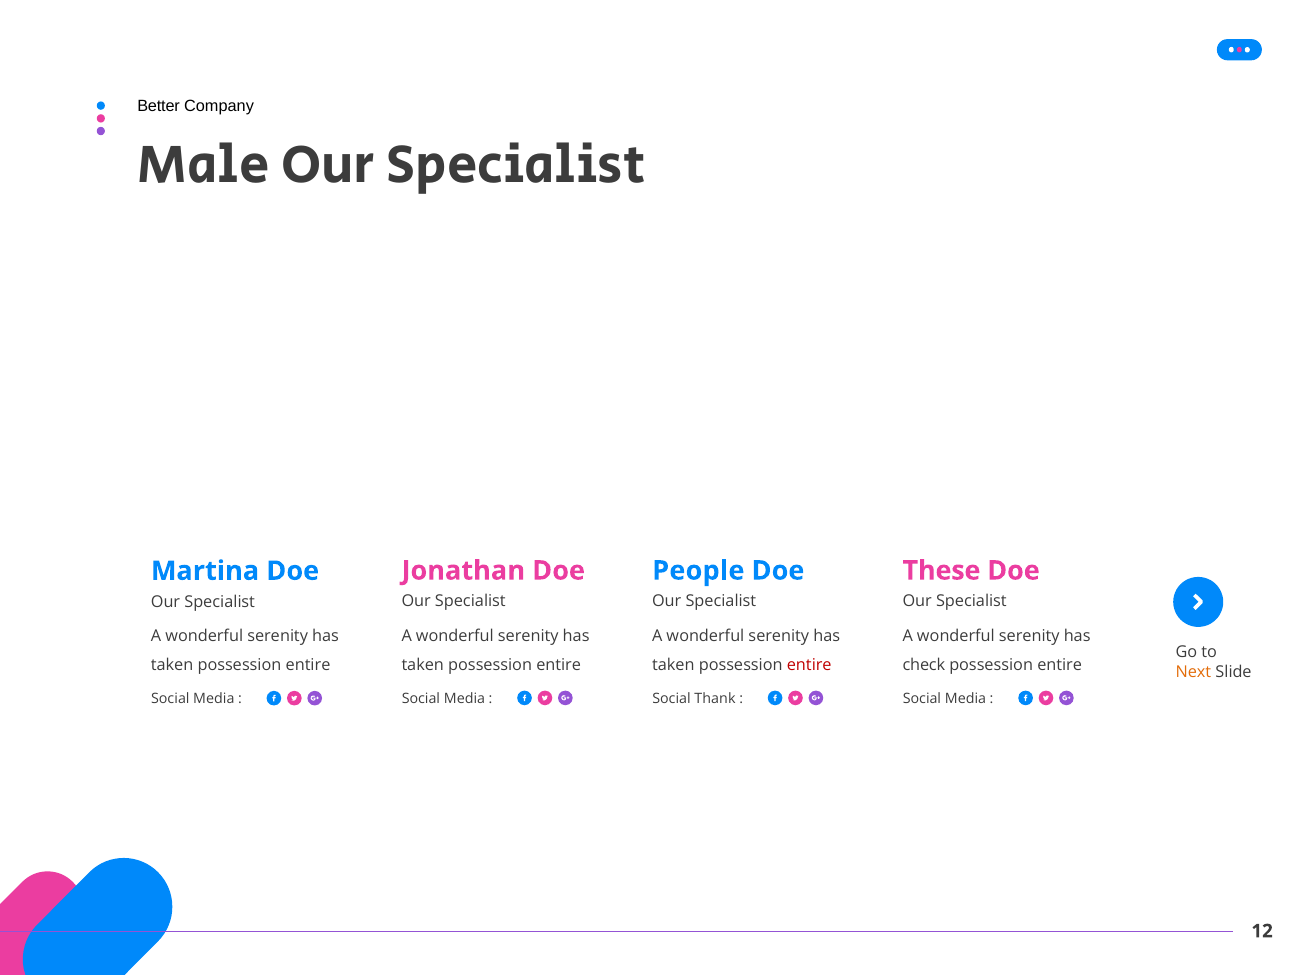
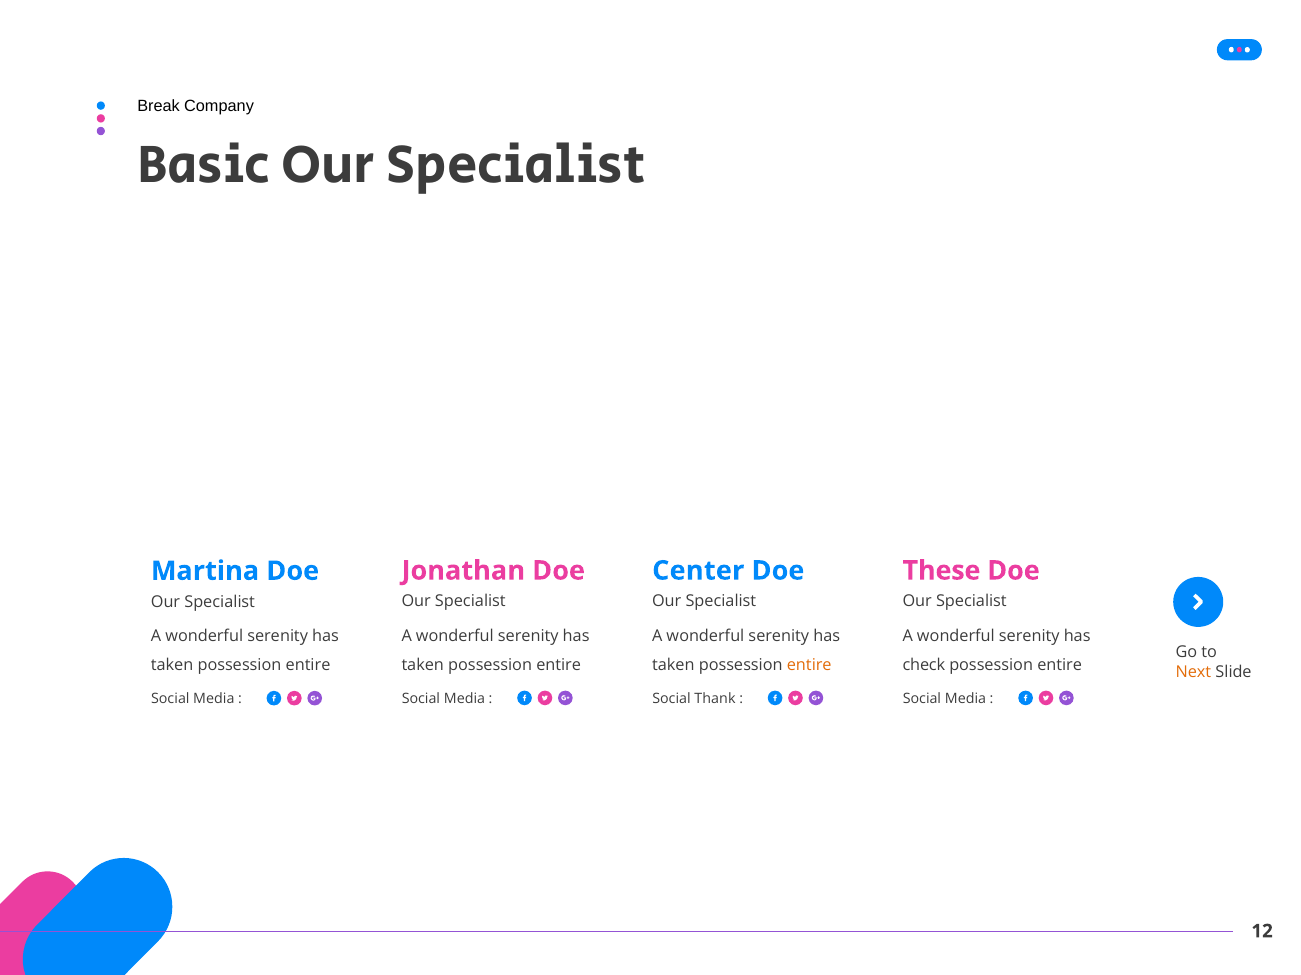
Better: Better -> Break
Male: Male -> Basic
People: People -> Center
entire at (809, 666) colour: red -> orange
